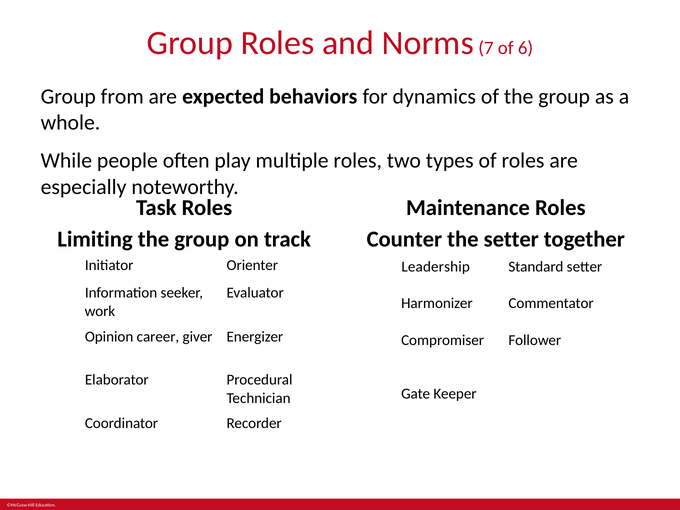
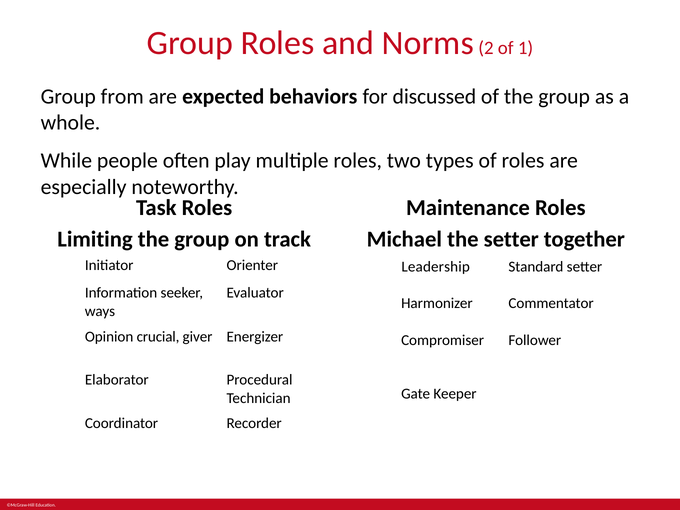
7: 7 -> 2
6: 6 -> 1
dynamics: dynamics -> discussed
Counter: Counter -> Michael
work: work -> ways
career: career -> crucial
